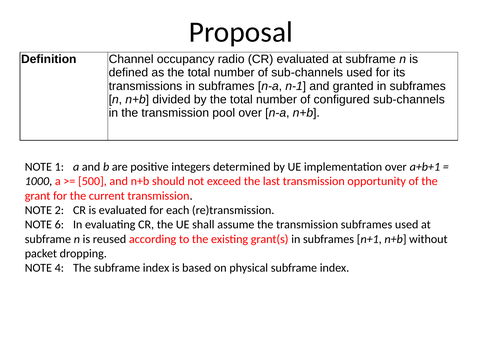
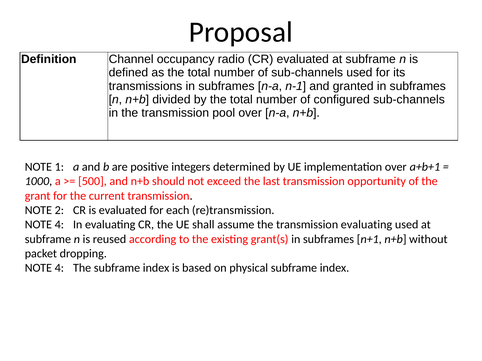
6 at (59, 225): 6 -> 4
transmission subframes: subframes -> evaluating
